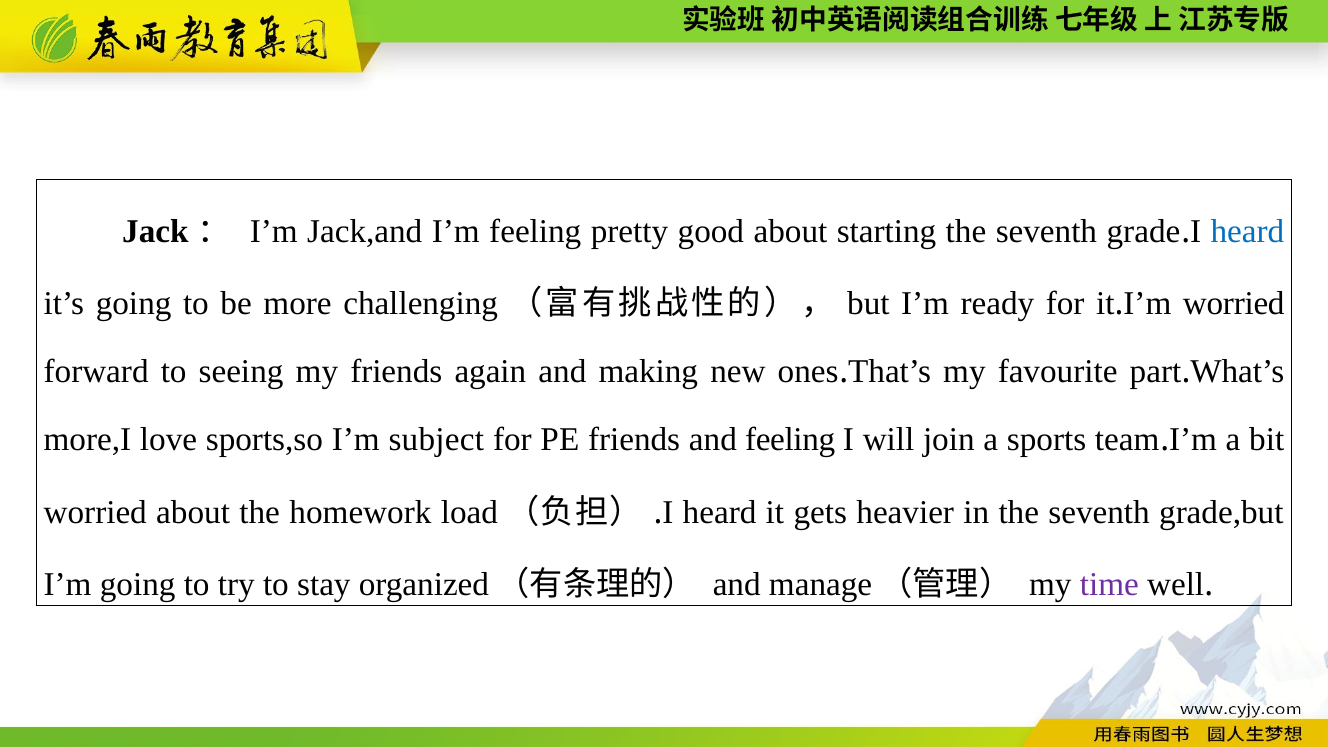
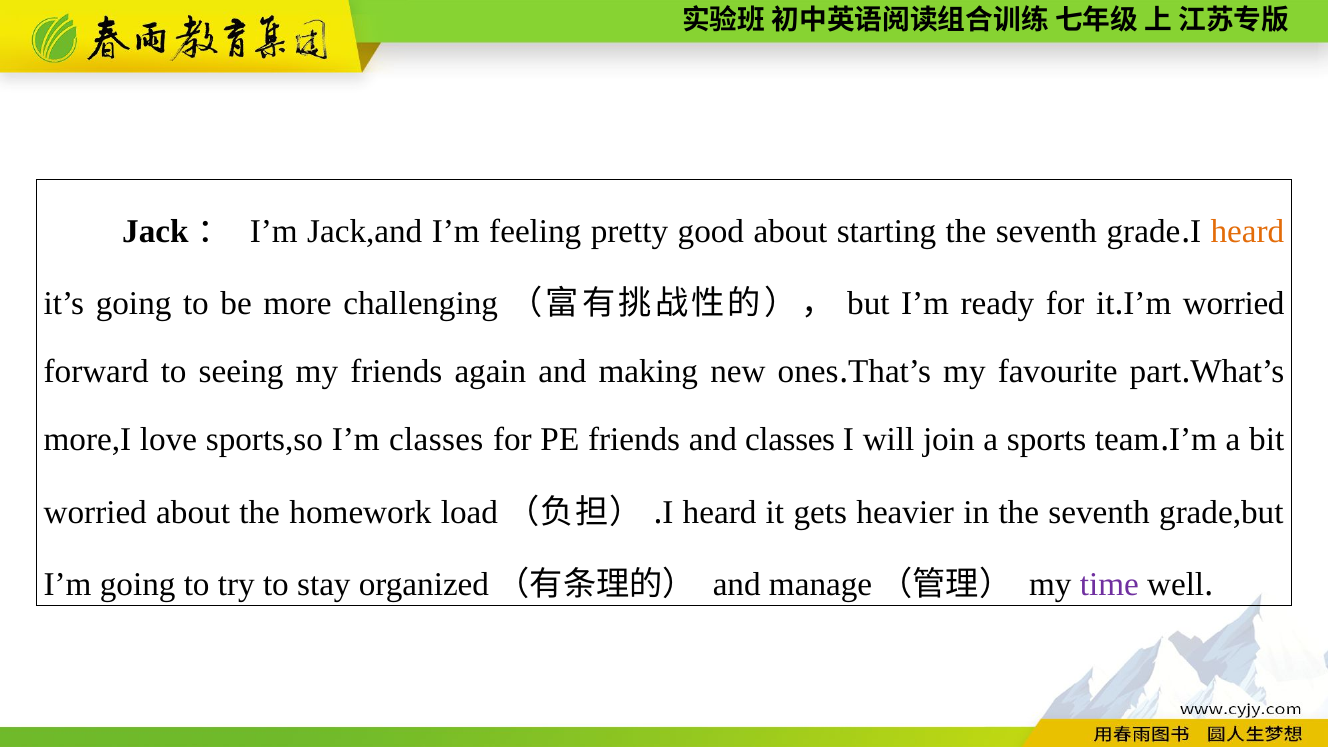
heard at (1247, 231) colour: blue -> orange
I’m subject: subject -> classes
and feeling: feeling -> classes
